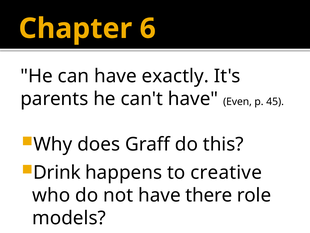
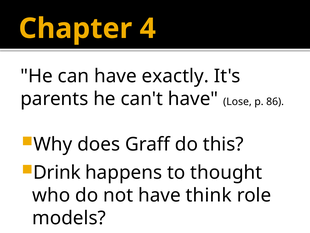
6: 6 -> 4
Even: Even -> Lose
45: 45 -> 86
creative: creative -> thought
there: there -> think
